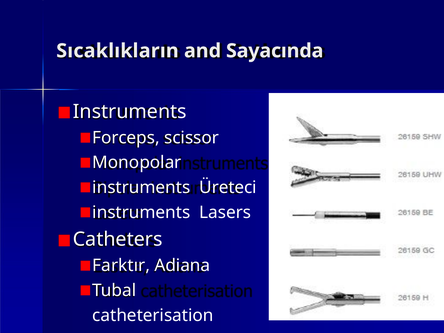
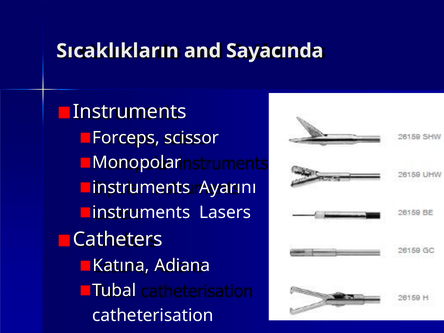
Üreteci: Üreteci -> Ayarını
Farktır: Farktır -> Katına
